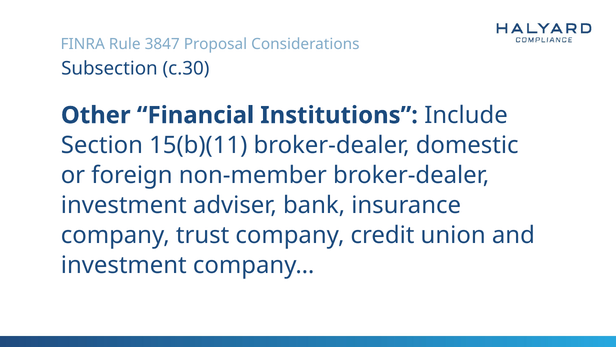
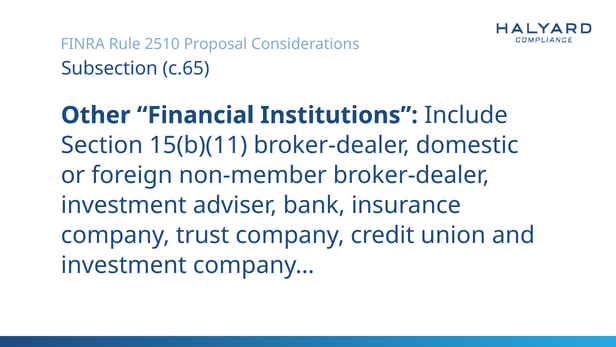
3847: 3847 -> 2510
c.30: c.30 -> c.65
